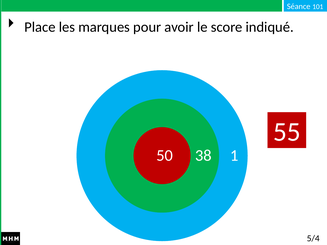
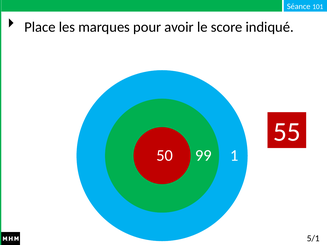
38: 38 -> 99
5/4: 5/4 -> 5/1
